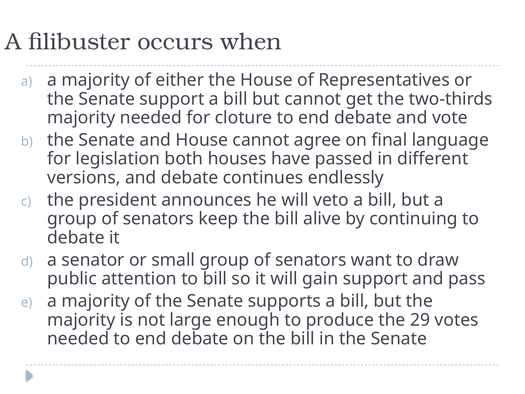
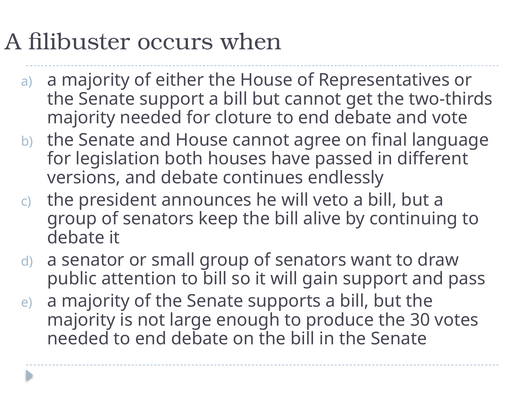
29: 29 -> 30
